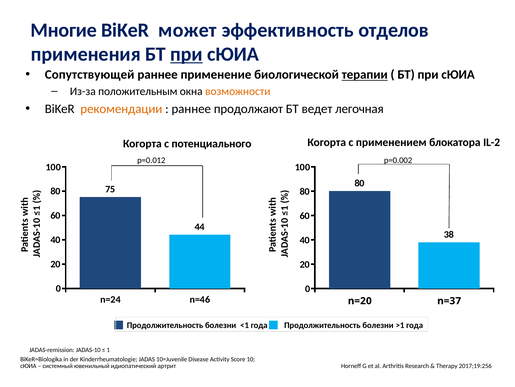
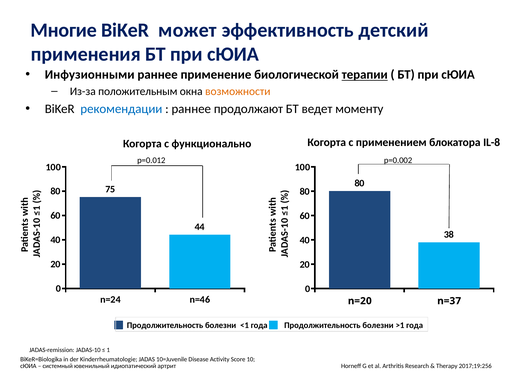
отделов: отделов -> детский
при at (187, 54) underline: present -> none
Сопутствующей: Сопутствующей -> Инфузионными
рекомендации colour: orange -> blue
легочная: легочная -> моменту
потенциального: потенциального -> функционально
IL-2: IL-2 -> IL-8
